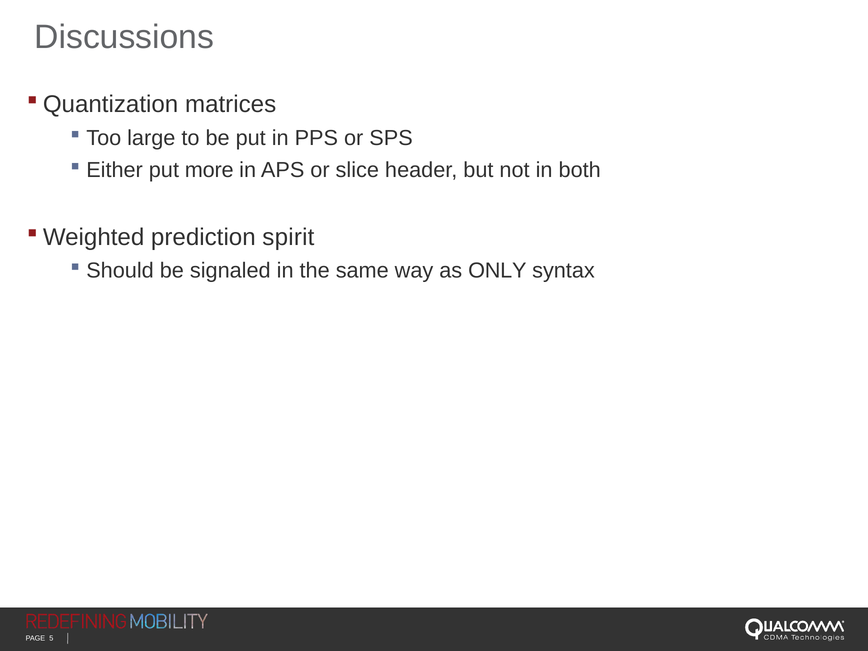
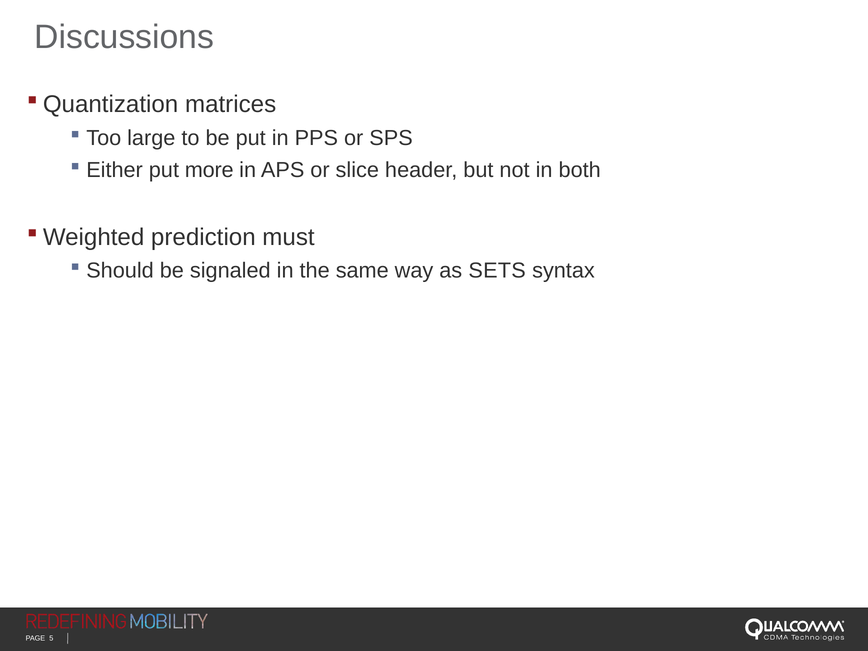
spirit: spirit -> must
ONLY: ONLY -> SETS
